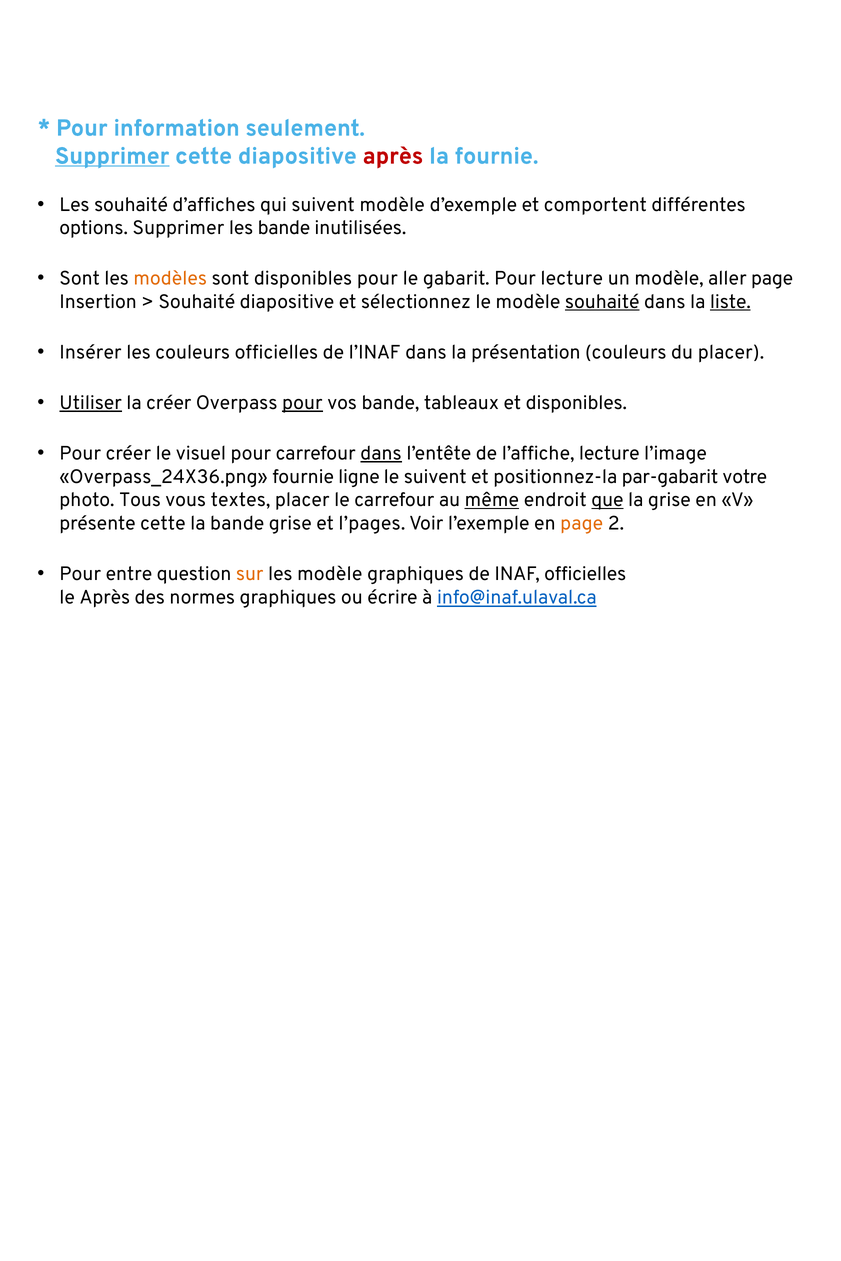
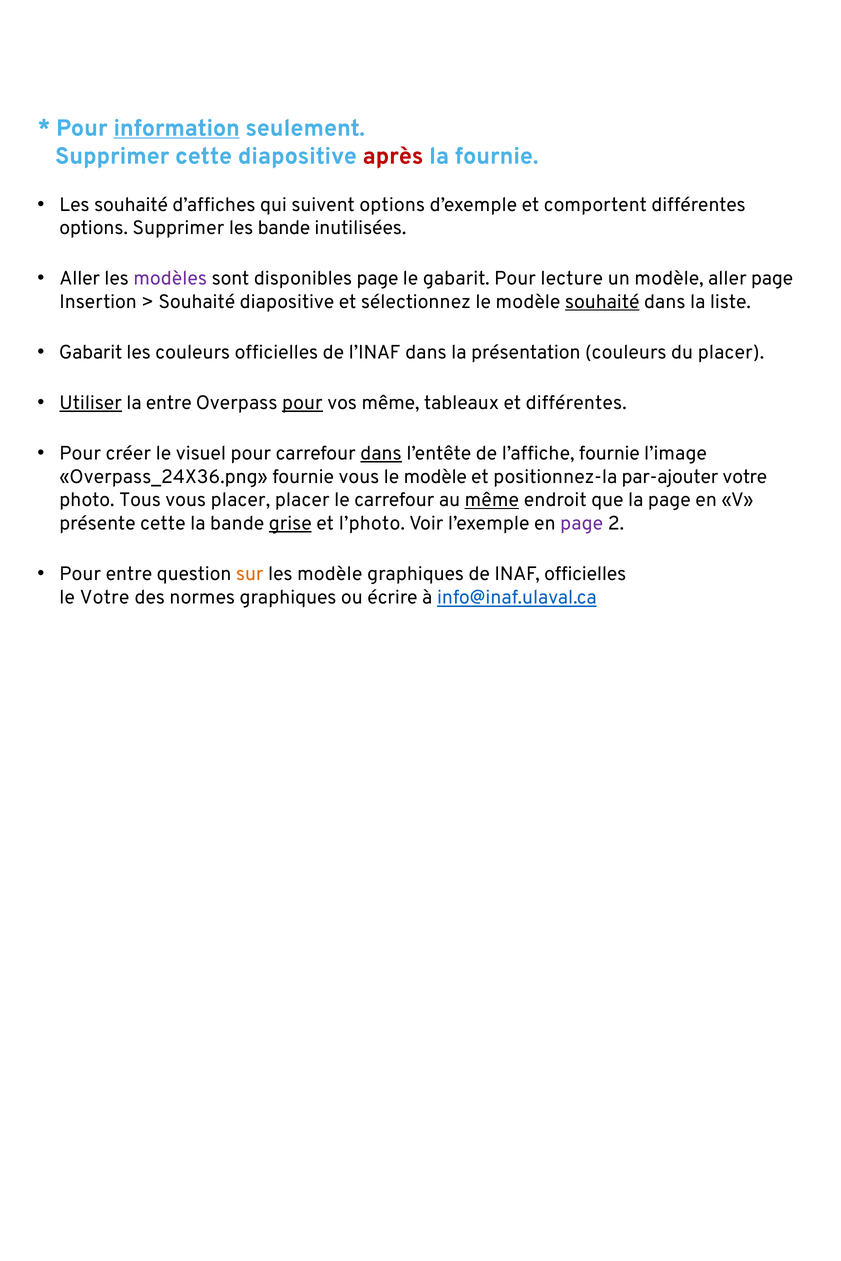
information underline: none -> present
Supprimer at (112, 156) underline: present -> none
suivent modèle: modèle -> options
Sont at (80, 279): Sont -> Aller
modèles colour: orange -> purple
disponibles pour: pour -> page
liste underline: present -> none
Insérer at (91, 352): Insérer -> Gabarit
la créer: créer -> entre
vos bande: bande -> même
et disponibles: disponibles -> différentes
l’affiche lecture: lecture -> fournie
fournie ligne: ligne -> vous
suivent at (435, 477): suivent -> modèle
par-gabarit: par-gabarit -> par-ajouter
vous textes: textes -> placer
que underline: present -> none
la grise: grise -> page
grise at (290, 524) underline: none -> present
l’pages: l’pages -> l’photo
page at (582, 524) colour: orange -> purple
le Après: Après -> Votre
